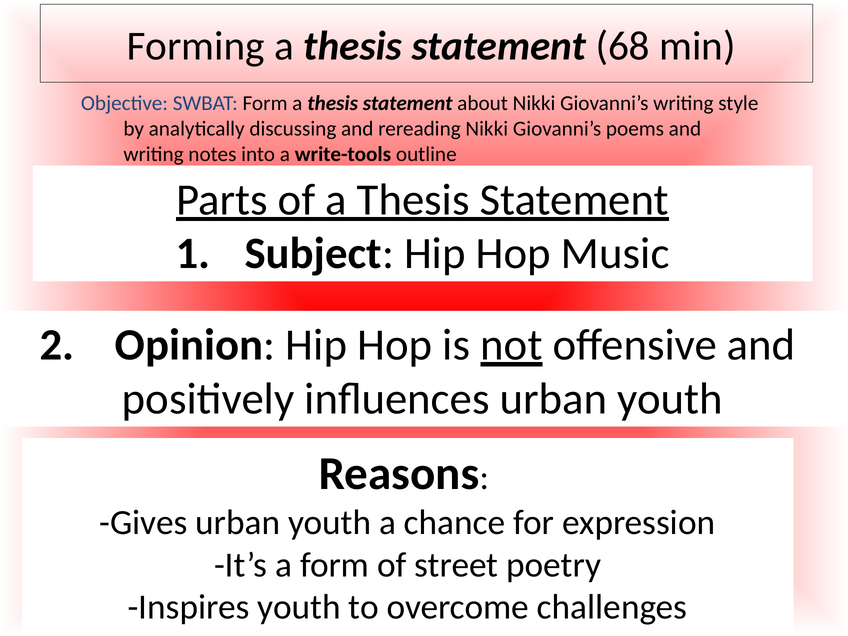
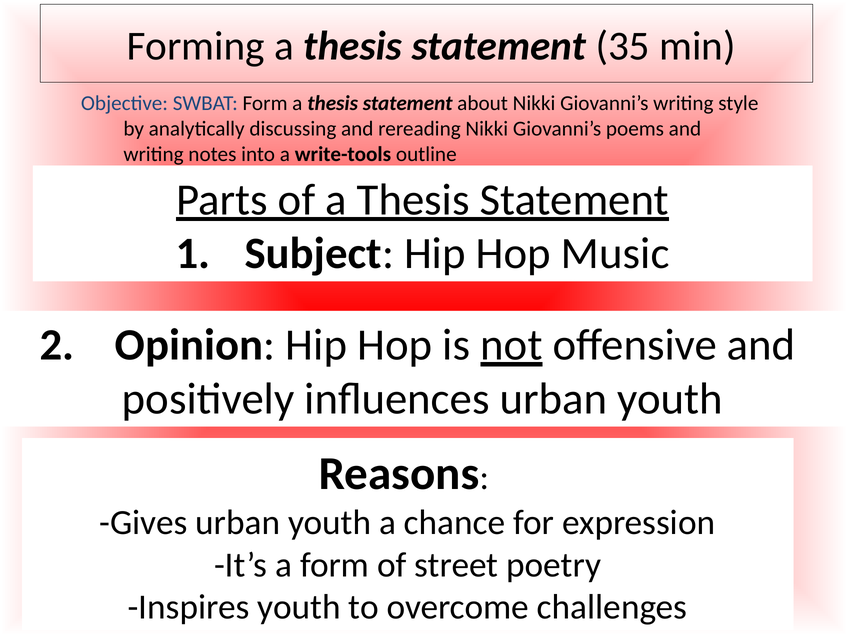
68: 68 -> 35
